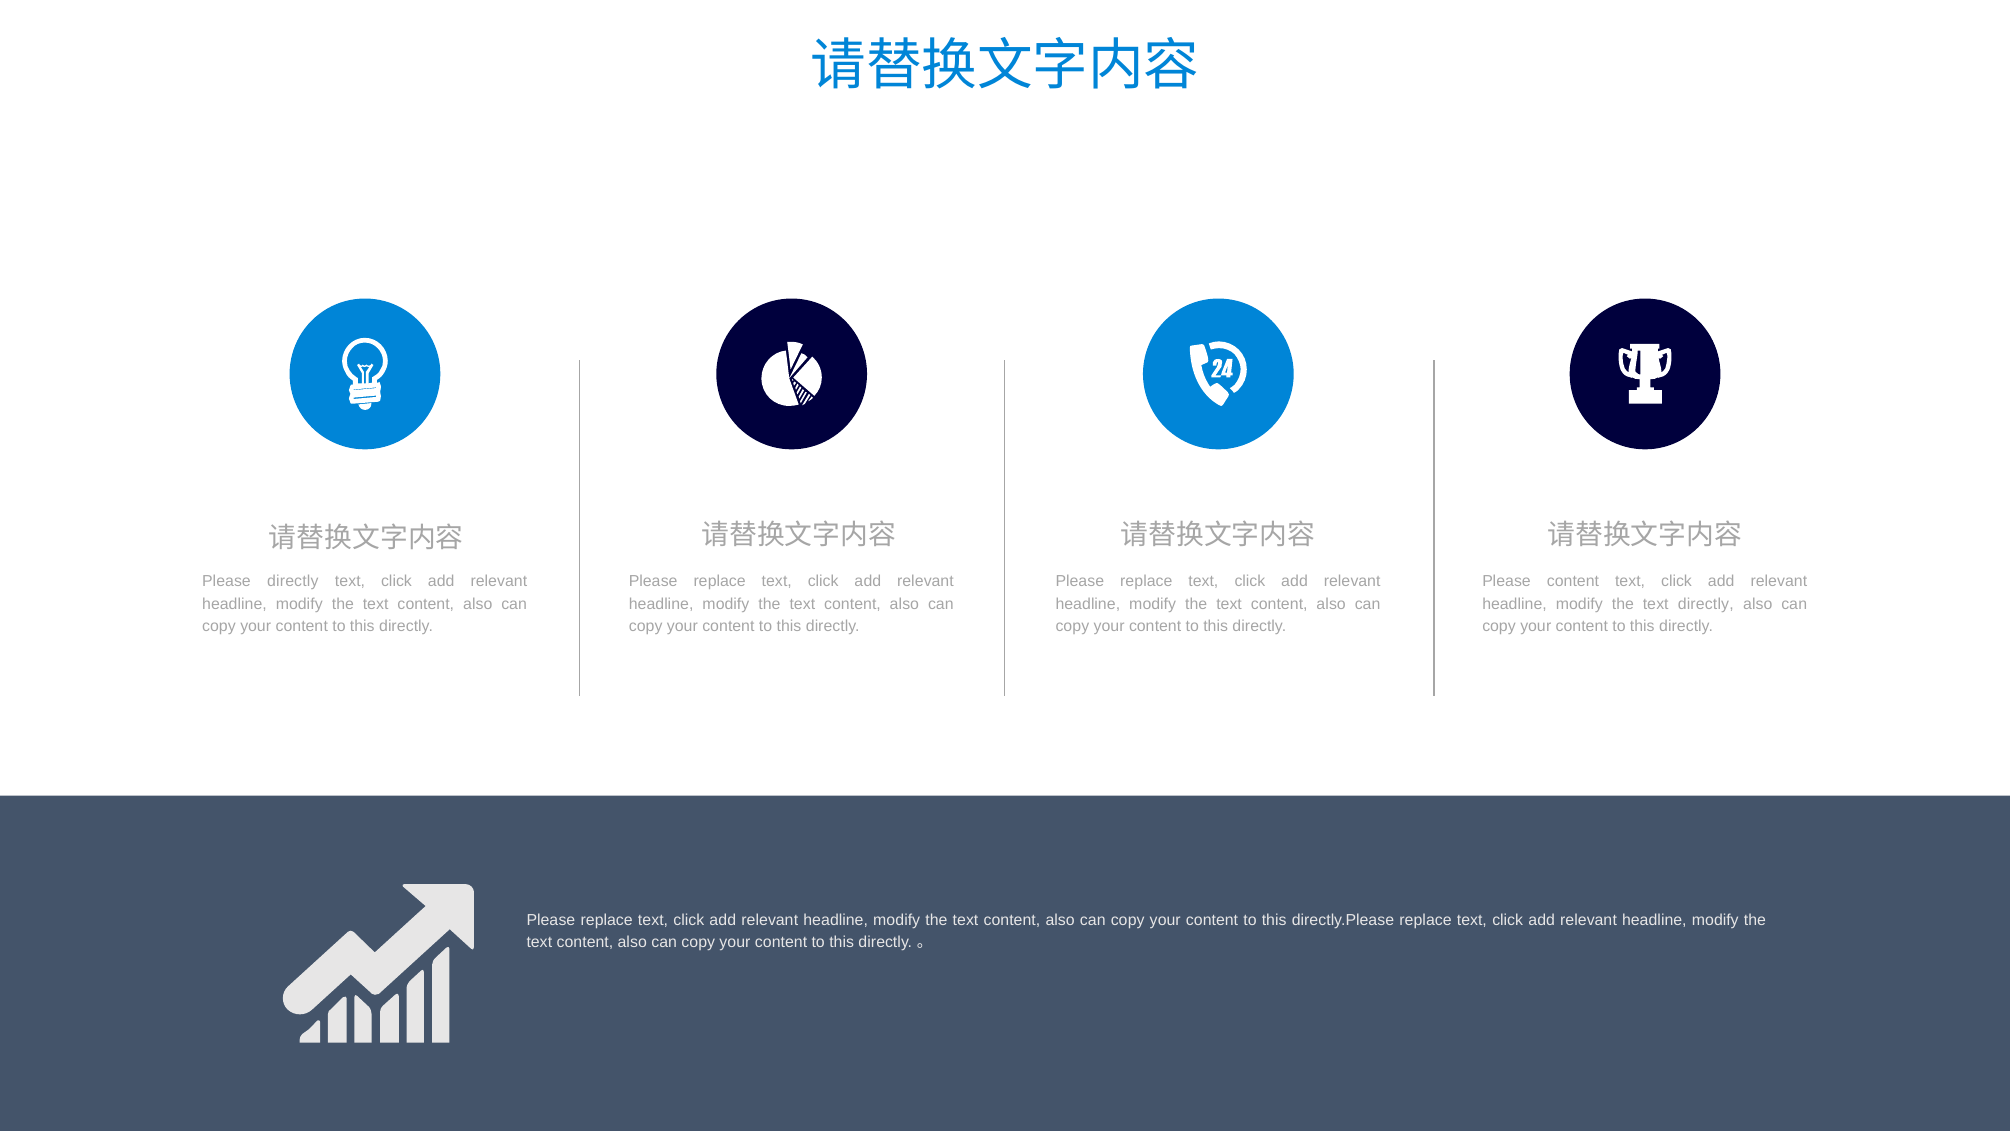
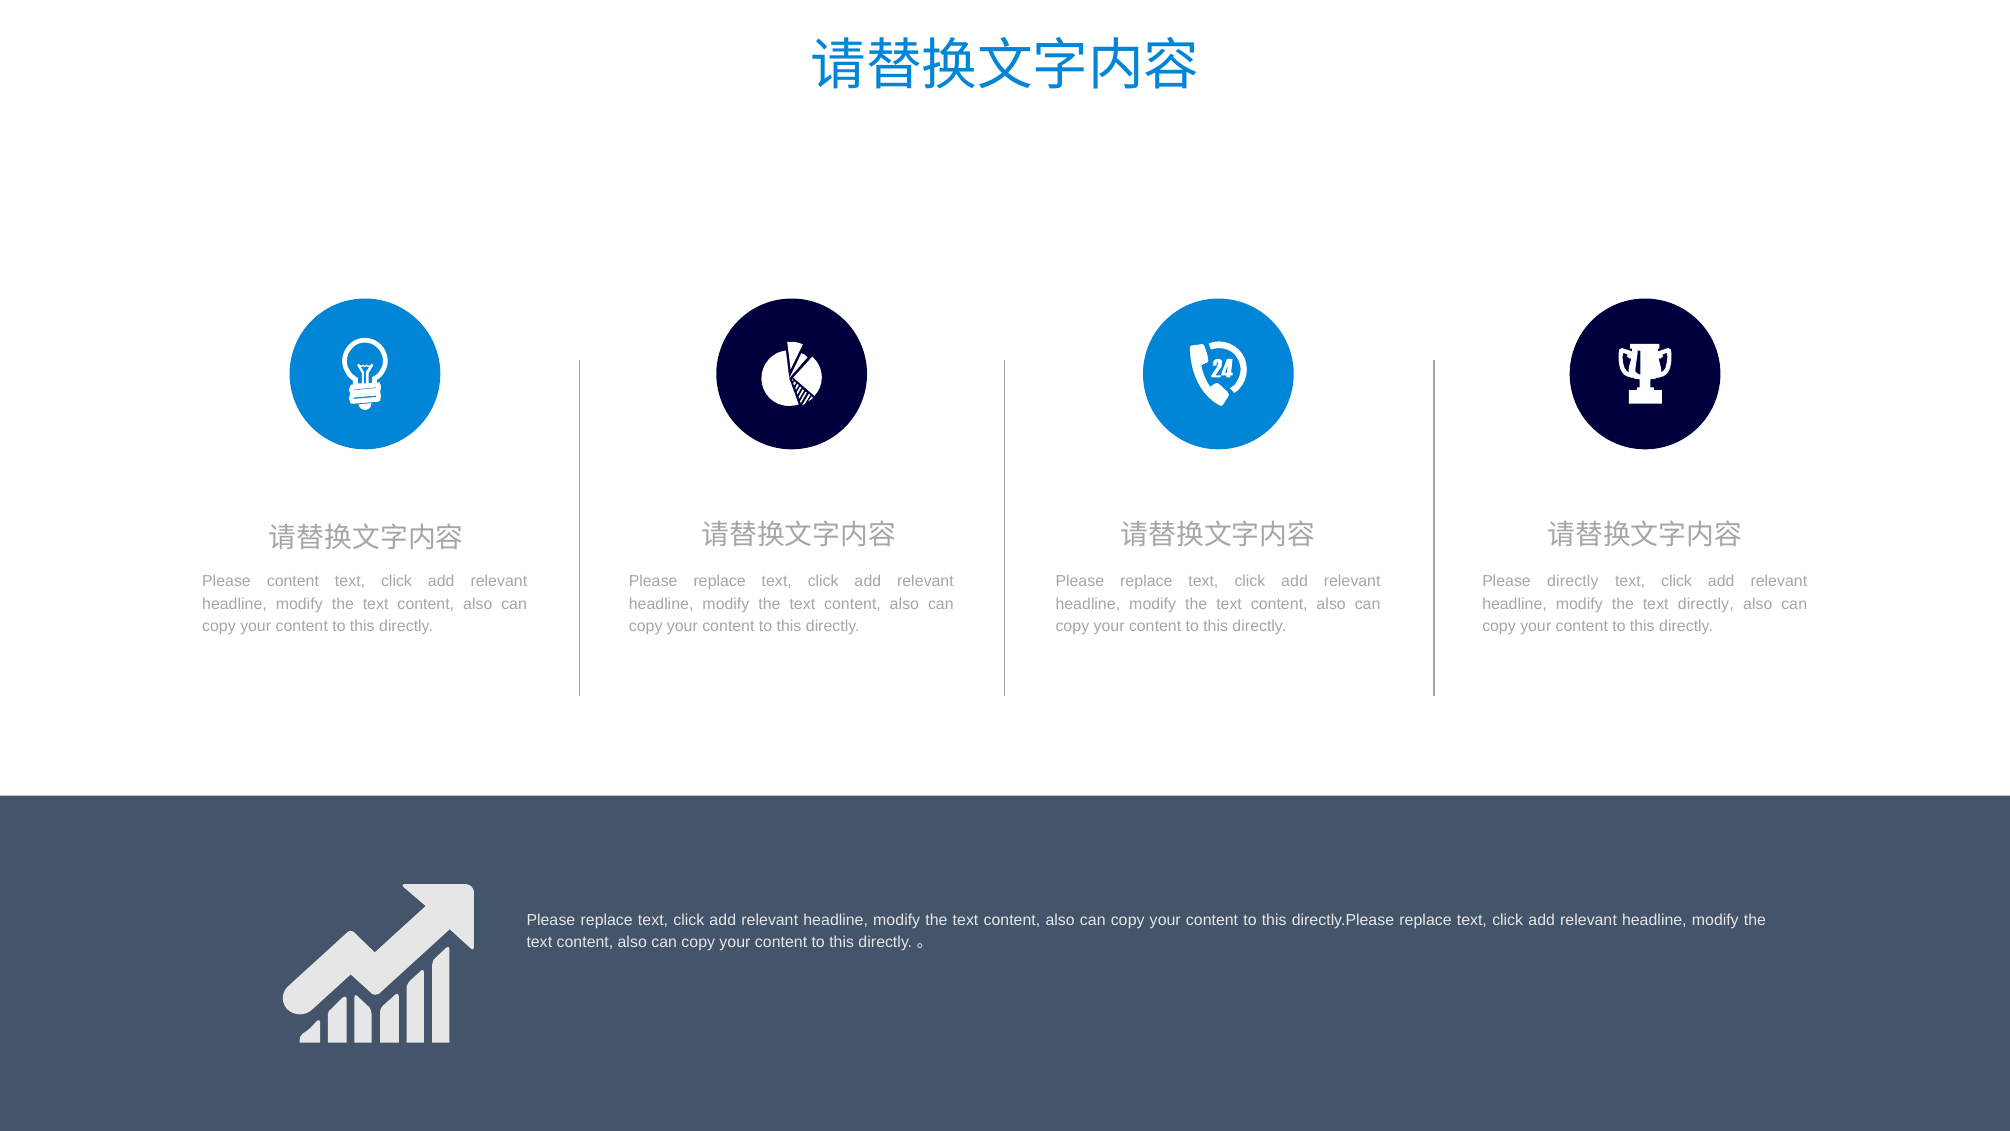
Please directly: directly -> content
Please content: content -> directly
